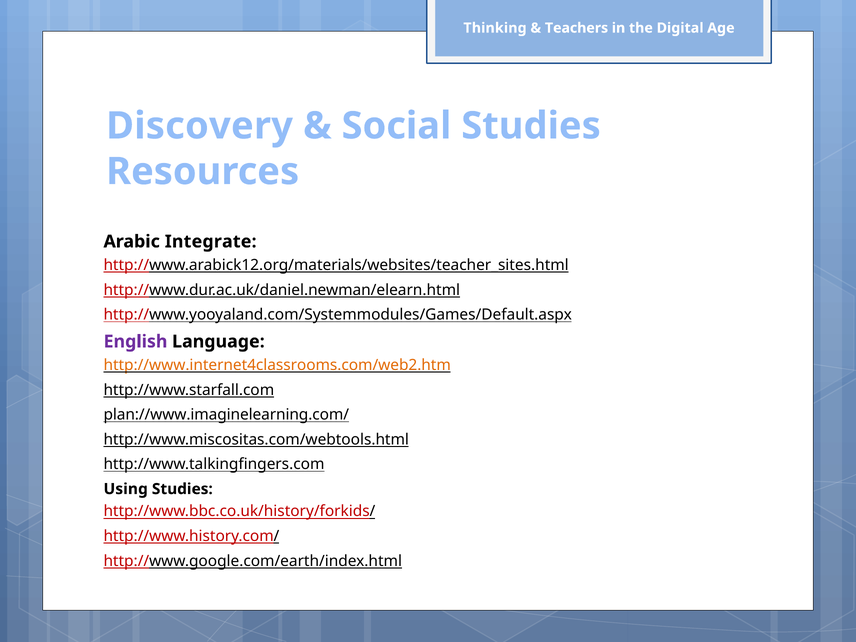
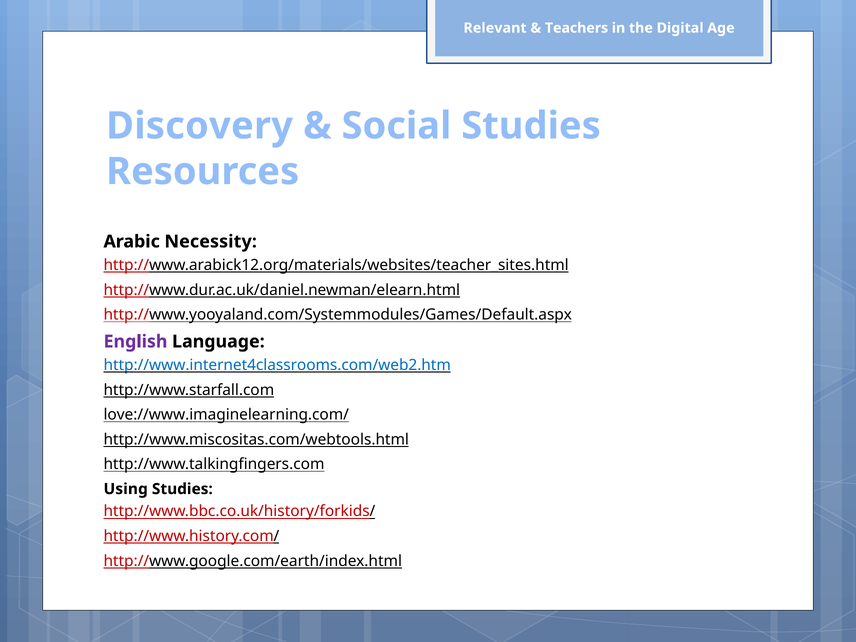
Thinking: Thinking -> Relevant
Integrate: Integrate -> Necessity
http://www.internet4classrooms.com/web2.htm colour: orange -> blue
plan://www.imaginelearning.com/: plan://www.imaginelearning.com/ -> love://www.imaginelearning.com/
